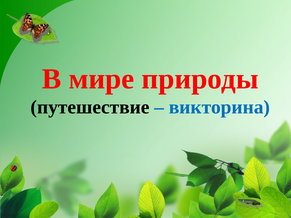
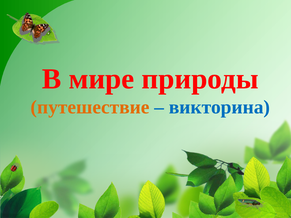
путешествие colour: black -> orange
